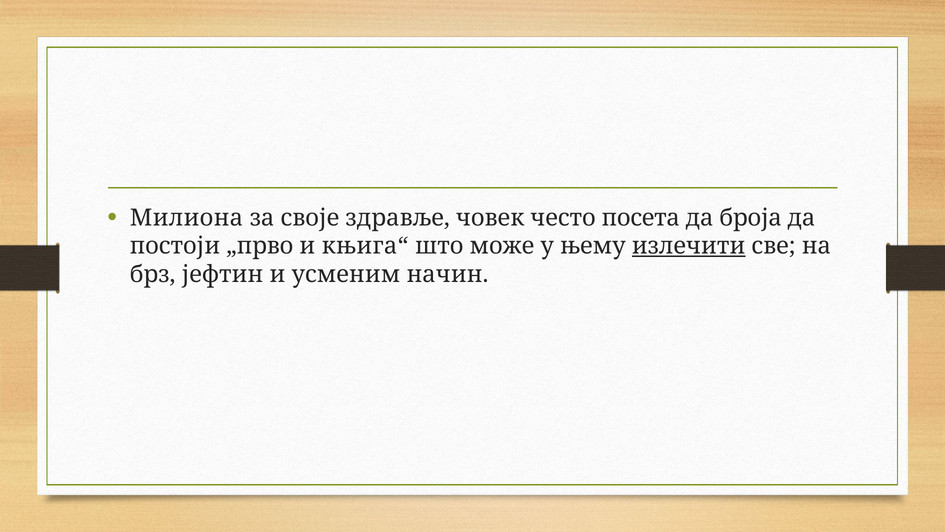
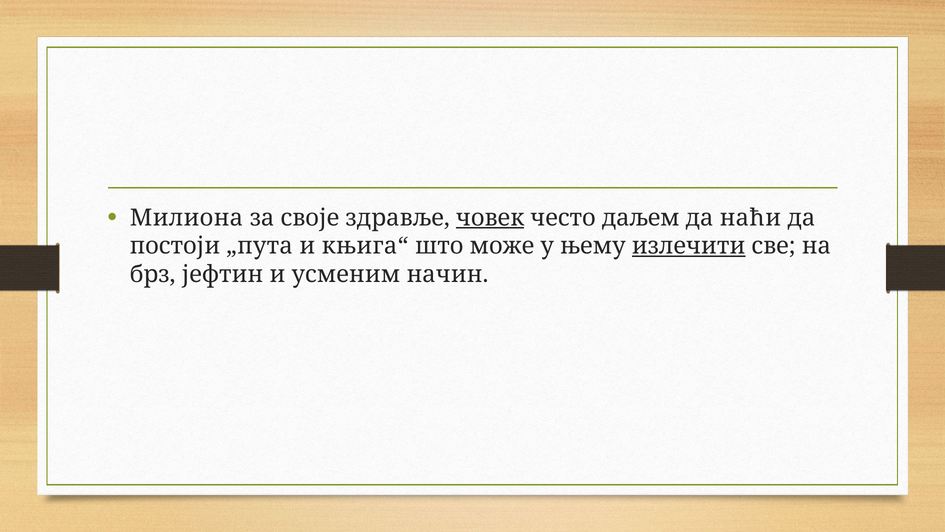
човек underline: none -> present
посета: посета -> даљем
броја: броја -> наћи
„прво: „прво -> „пута
